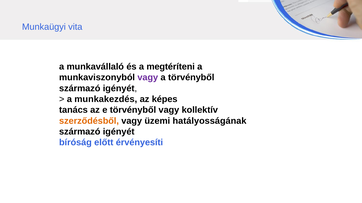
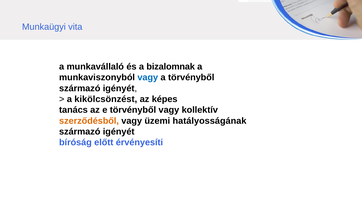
megtéríteni: megtéríteni -> bizalomnak
vagy at (148, 78) colour: purple -> blue
munkakezdés: munkakezdés -> kikölcsönzést
